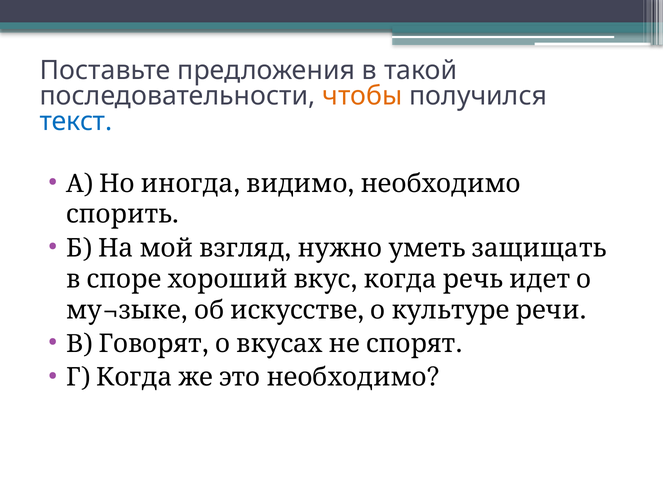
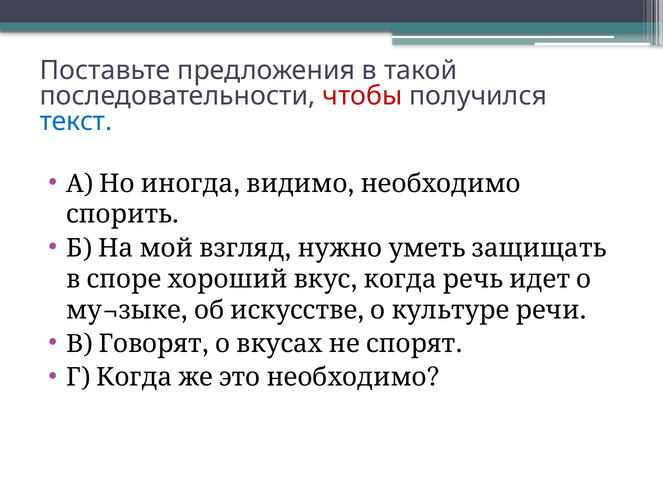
чтобы colour: orange -> red
